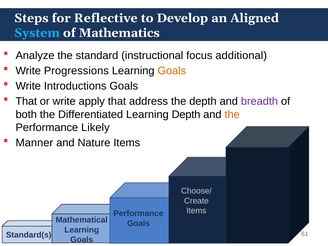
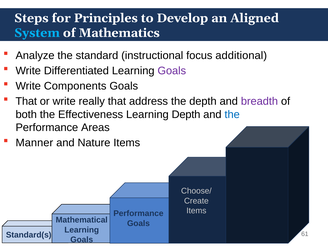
Reflective: Reflective -> Principles
Progressions: Progressions -> Differentiated
Goals at (172, 71) colour: orange -> purple
Introductions: Introductions -> Components
apply: apply -> really
Differentiated: Differentiated -> Effectiveness
the at (232, 114) colour: orange -> blue
Likely: Likely -> Areas
